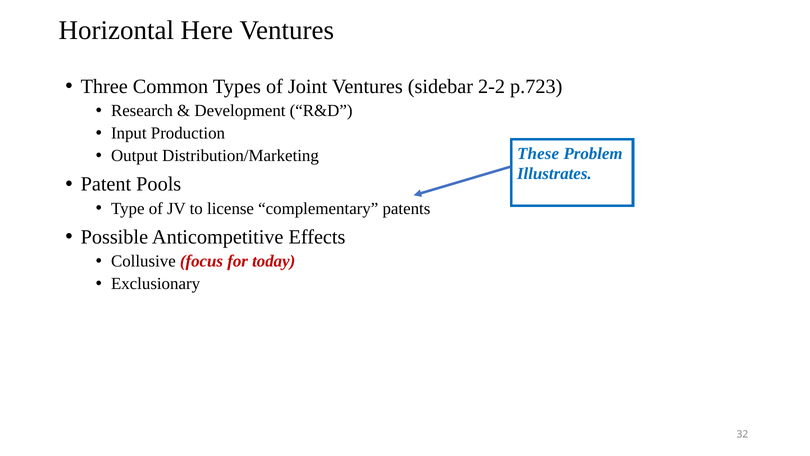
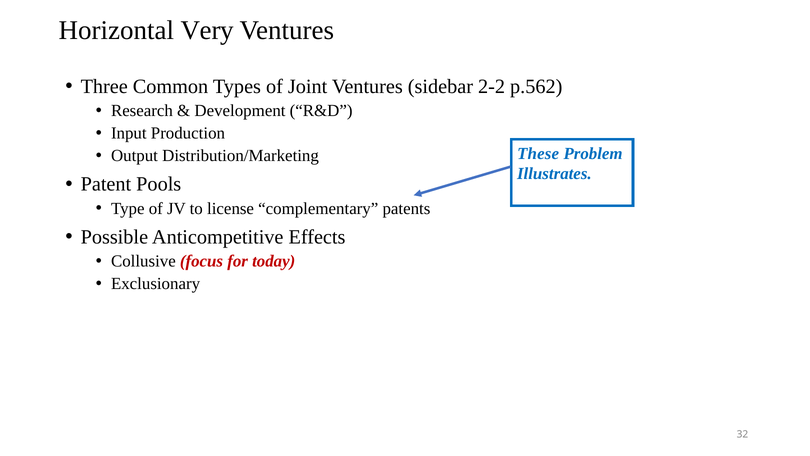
Here: Here -> Very
p.723: p.723 -> p.562
